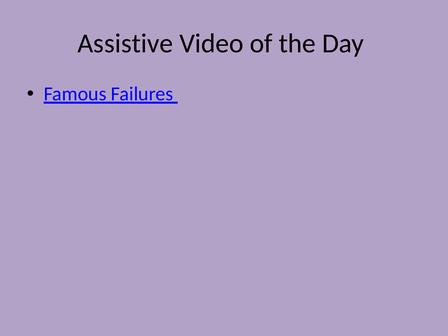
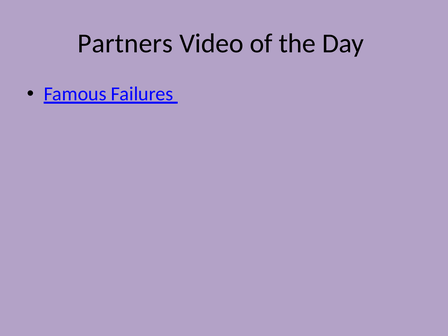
Assistive: Assistive -> Partners
